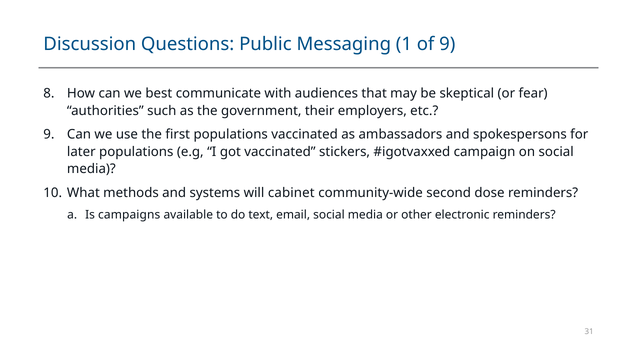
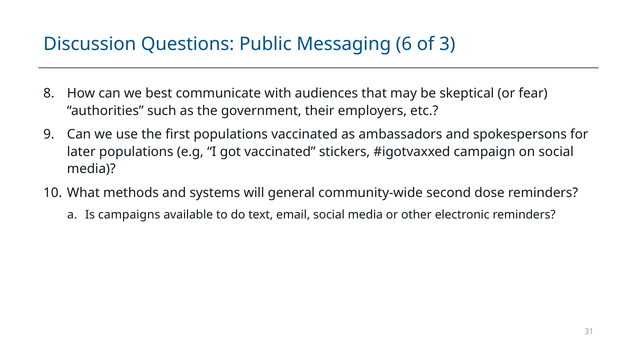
1: 1 -> 6
of 9: 9 -> 3
cabinet: cabinet -> general
